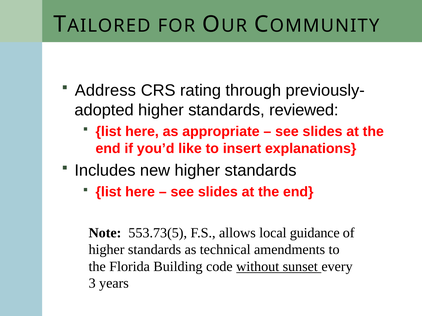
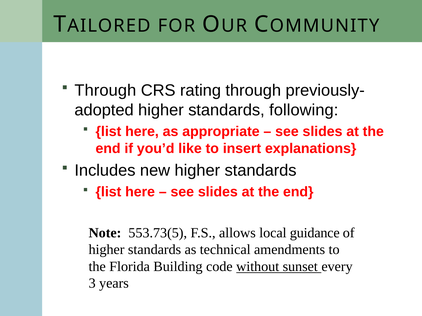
Address at (105, 90): Address -> Through
reviewed: reviewed -> following
